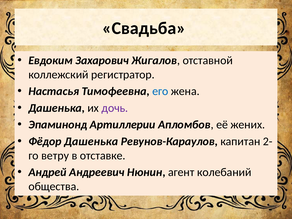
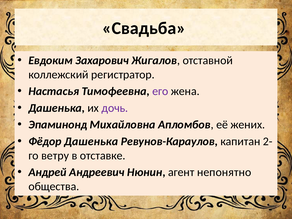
его colour: blue -> purple
Артиллерии: Артиллерии -> Михайловна
колебаний: колебаний -> непонятно
